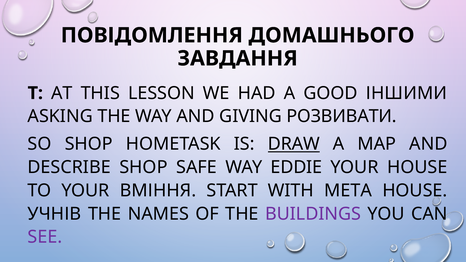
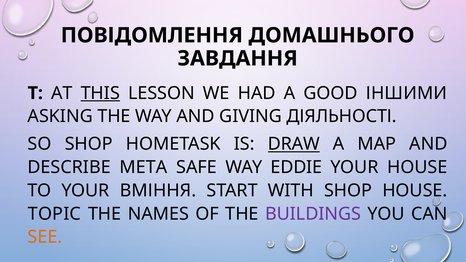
THIS underline: none -> present
РОЗВИВАТИ: РОЗВИВАТИ -> ДІЯЛЬНОСТІ
DESCRIBE SHOP: SHOP -> МЕТА
WITH МЕТА: МЕТА -> SHOP
УЧНІВ: УЧНІВ -> TOPIC
SEE colour: purple -> orange
